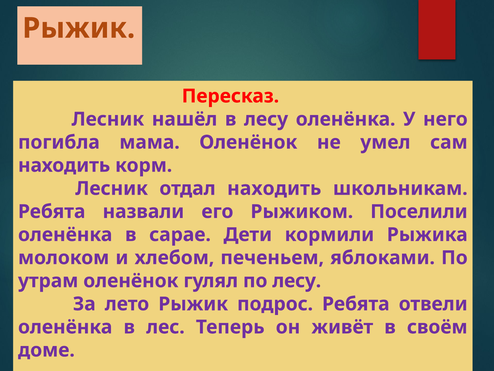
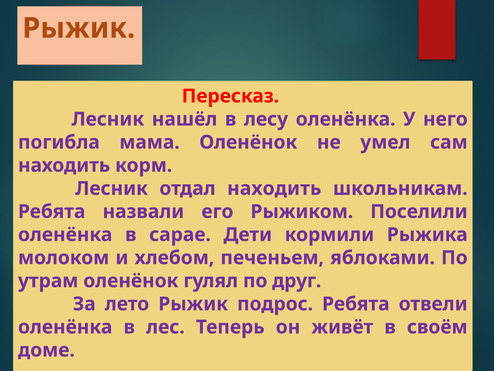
по лесу: лесу -> друг
